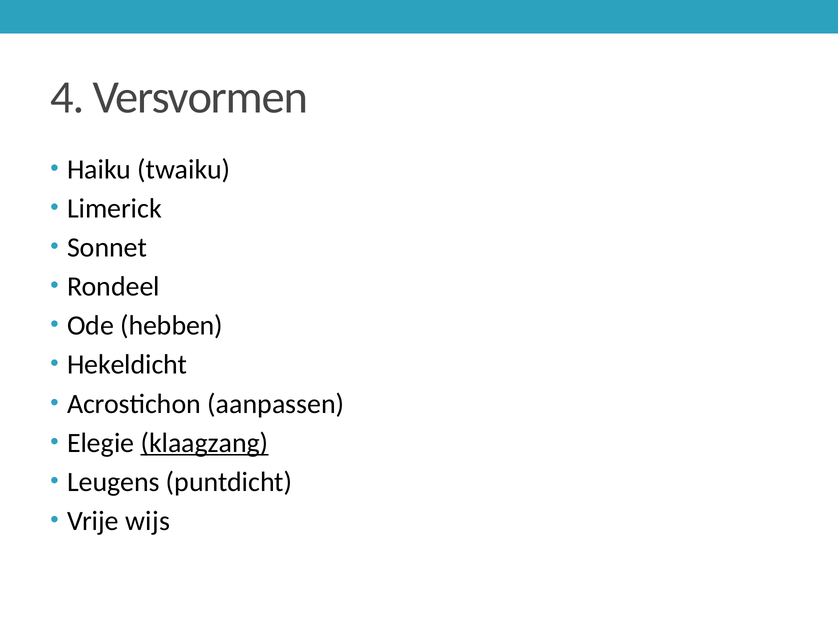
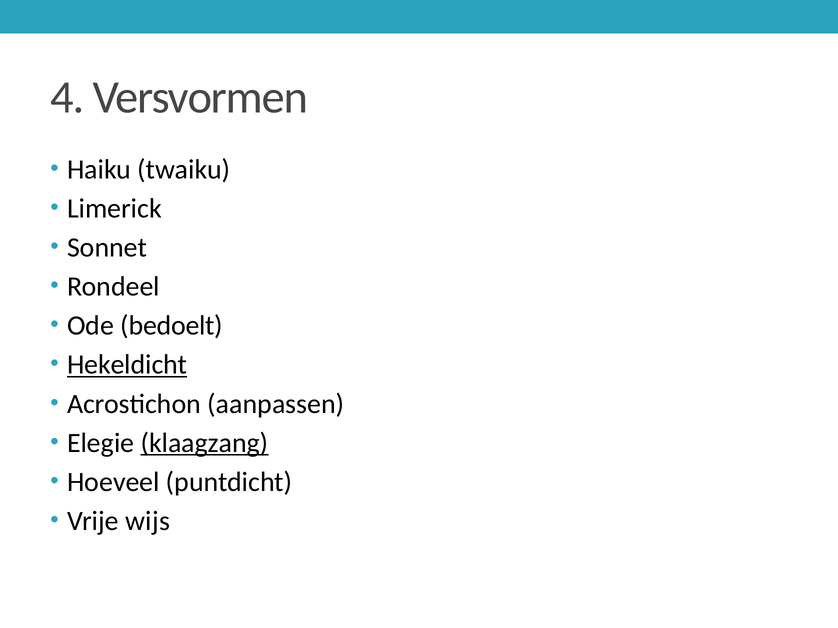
hebben: hebben -> bedoelt
Hekeldicht underline: none -> present
Leugens: Leugens -> Hoeveel
